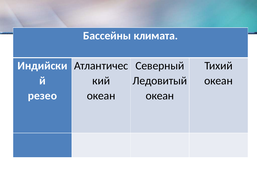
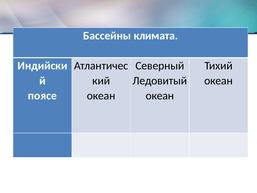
резео: резео -> поясе
